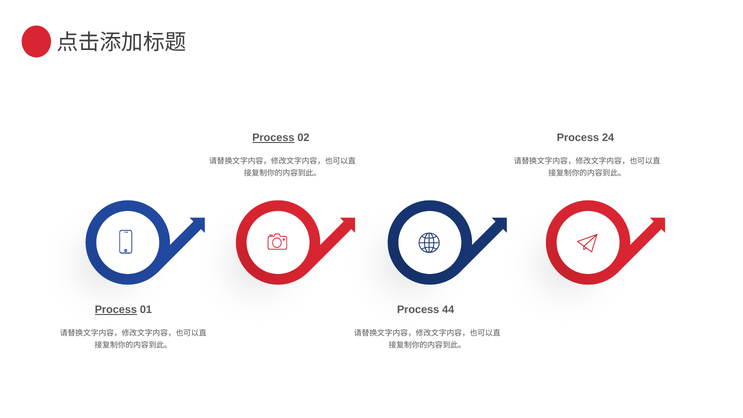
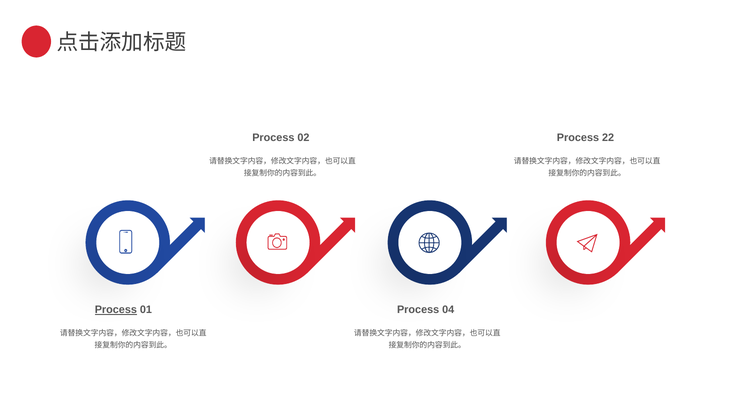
Process at (273, 138) underline: present -> none
24: 24 -> 22
44: 44 -> 04
